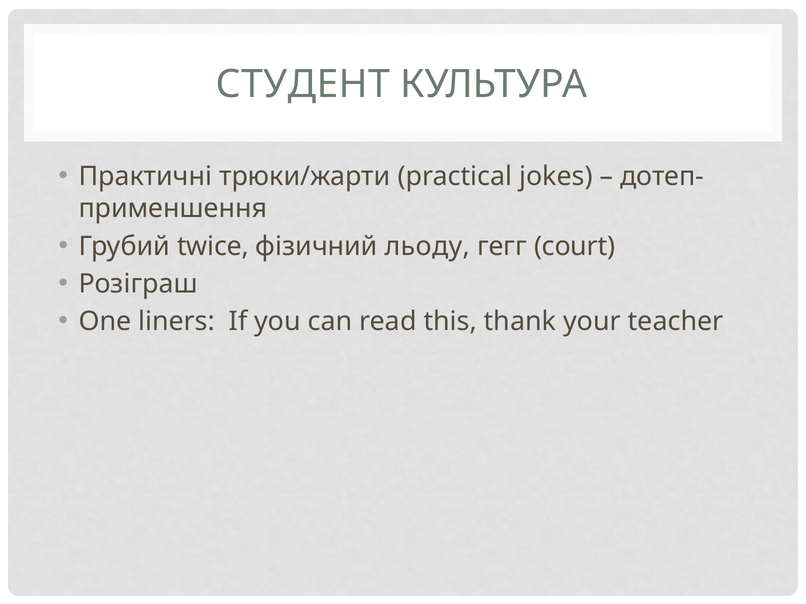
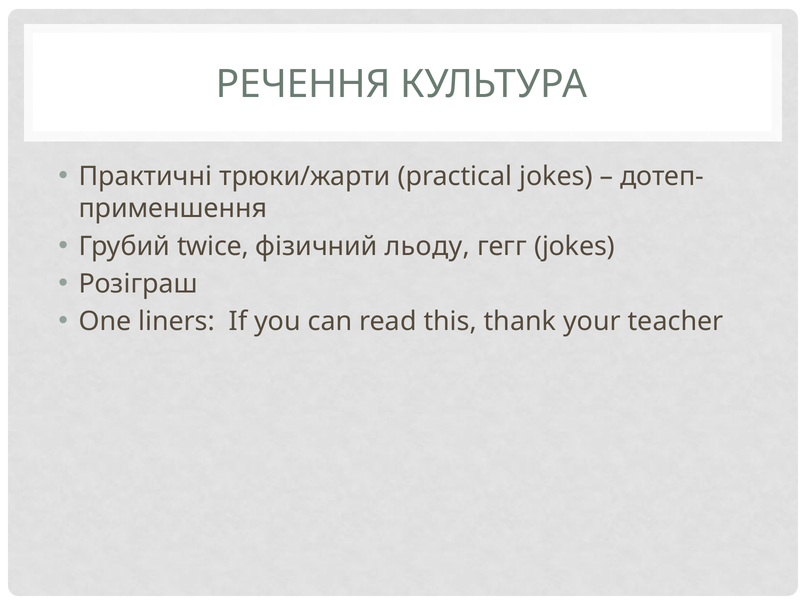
СТУДЕНТ: СТУДЕНТ -> РЕЧЕННЯ
гегг court: court -> jokes
